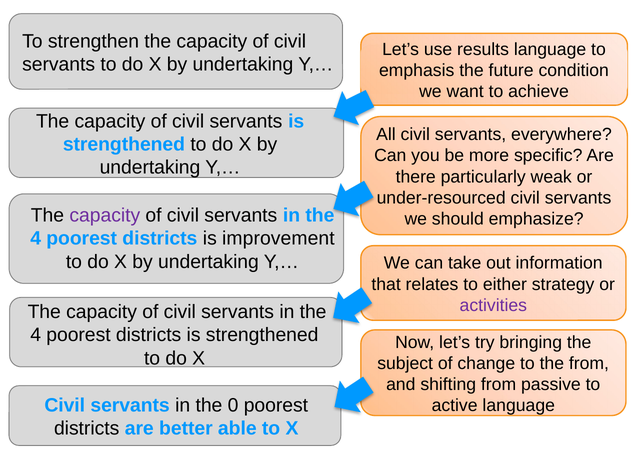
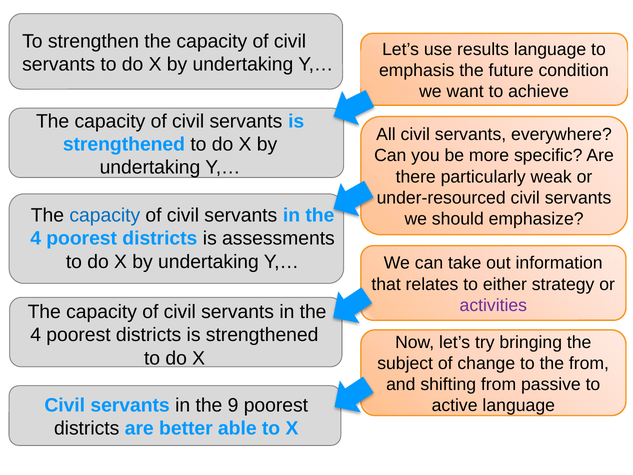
capacity at (105, 215) colour: purple -> blue
improvement: improvement -> assessments
0: 0 -> 9
